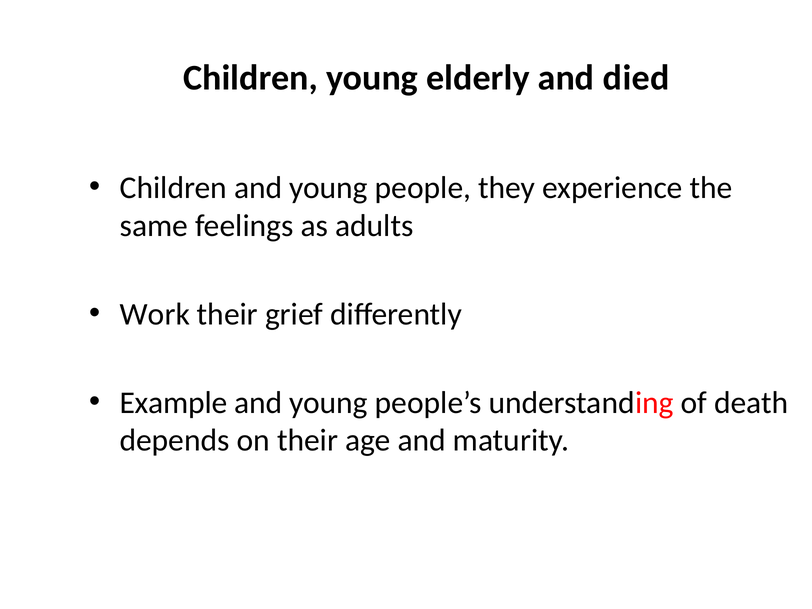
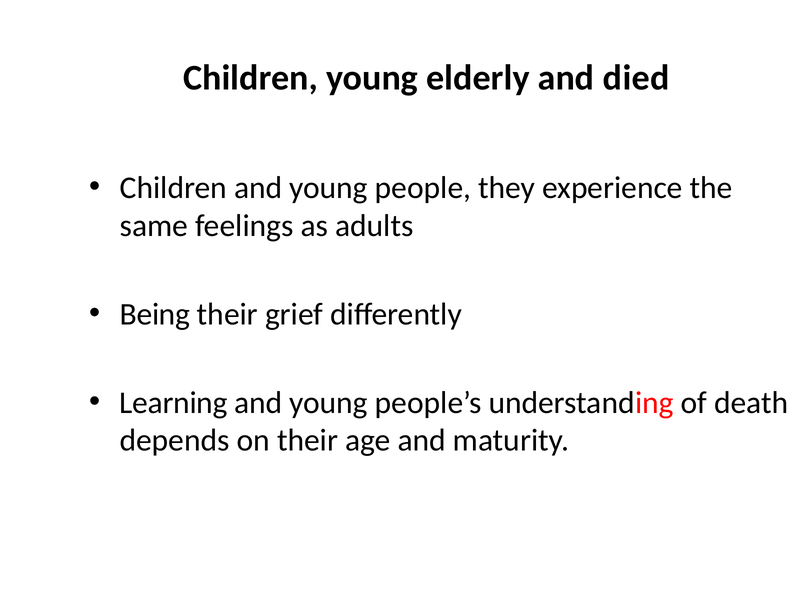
Work: Work -> Being
Example: Example -> Learning
